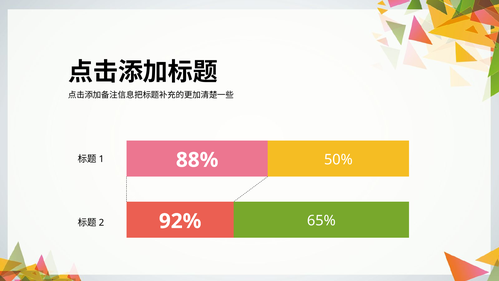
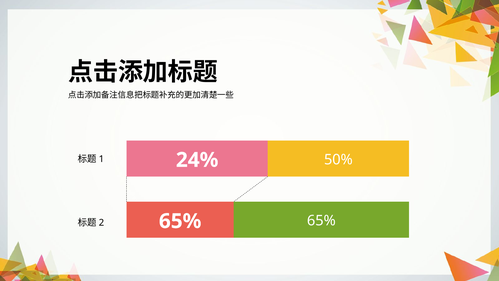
88%: 88% -> 24%
92% at (180, 221): 92% -> 65%
